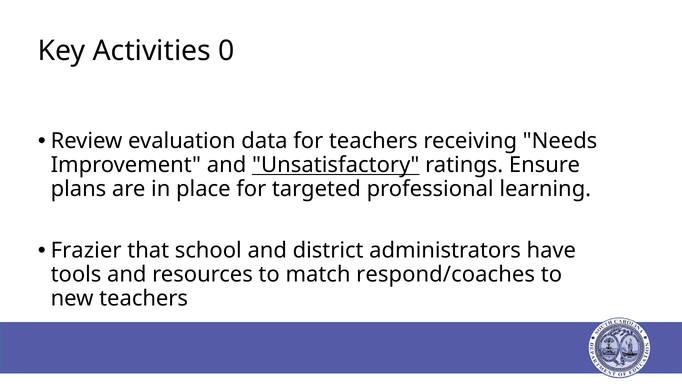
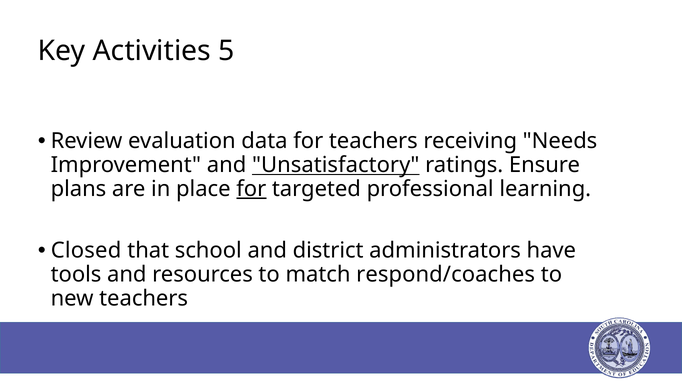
0: 0 -> 5
for at (251, 189) underline: none -> present
Frazier: Frazier -> Closed
